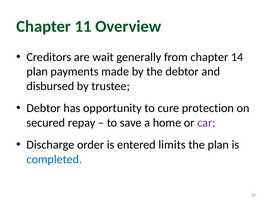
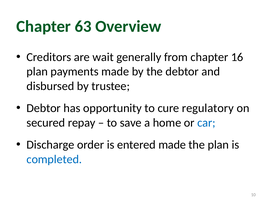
11: 11 -> 63
14: 14 -> 16
protection: protection -> regulatory
car colour: purple -> blue
entered limits: limits -> made
